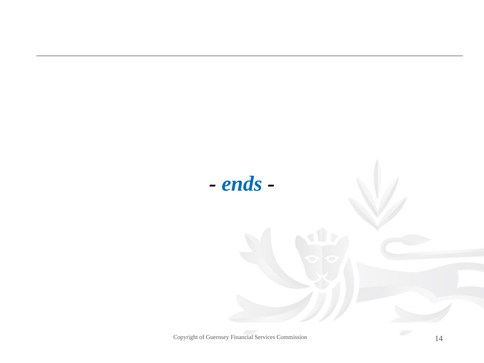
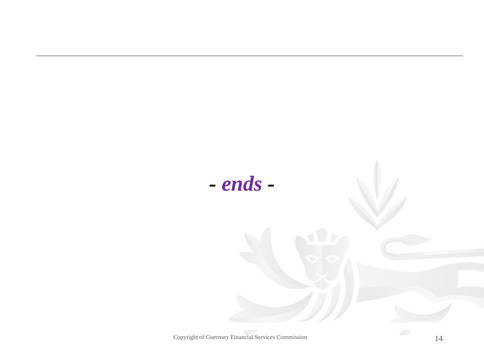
ends colour: blue -> purple
